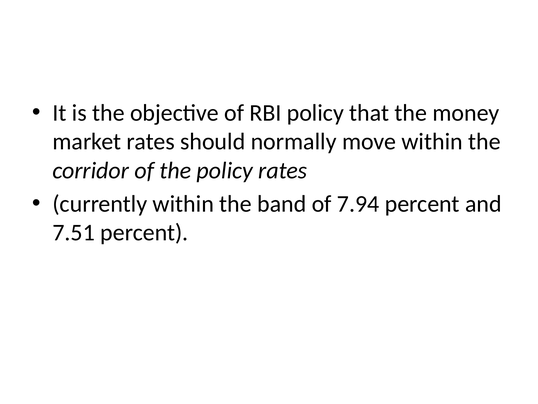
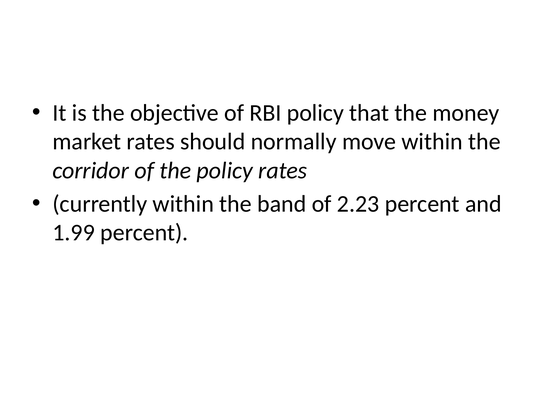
7.94: 7.94 -> 2.23
7.51: 7.51 -> 1.99
